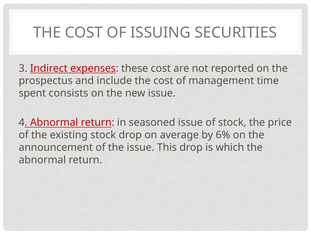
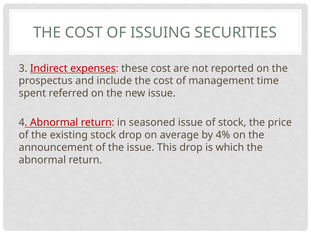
consists: consists -> referred
6%: 6% -> 4%
